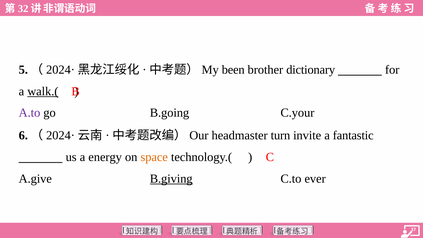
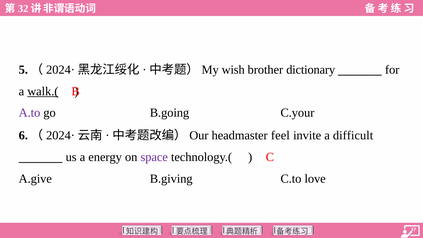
been: been -> wish
turn: turn -> feel
fantastic: fantastic -> difficult
space colour: orange -> purple
B.giving underline: present -> none
ever: ever -> love
